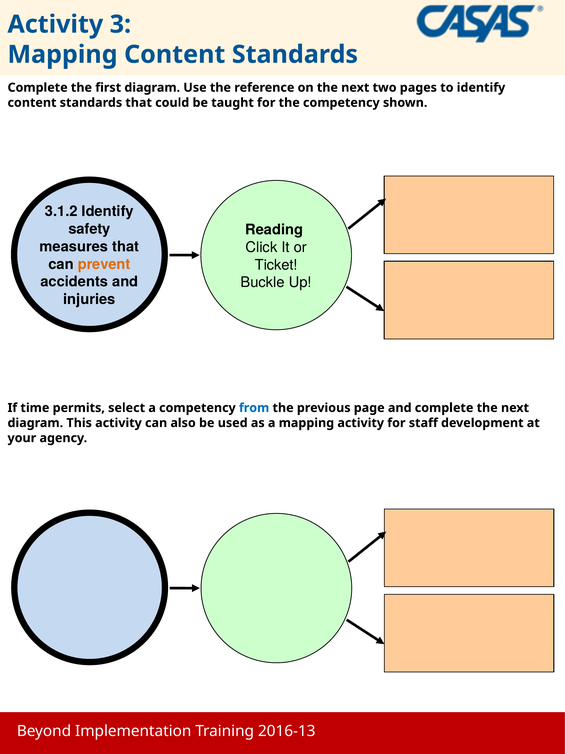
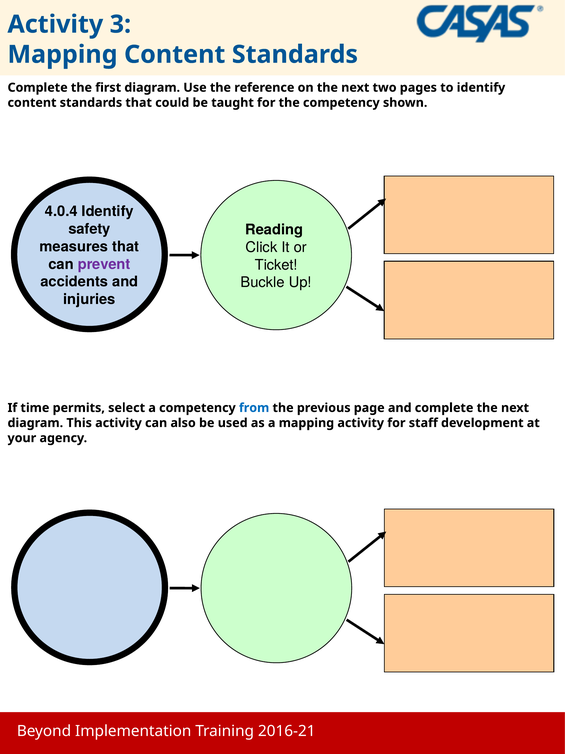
3.1.2: 3.1.2 -> 4.0.4
prevent at (104, 264) colour: orange -> purple
2016-13: 2016-13 -> 2016-21
